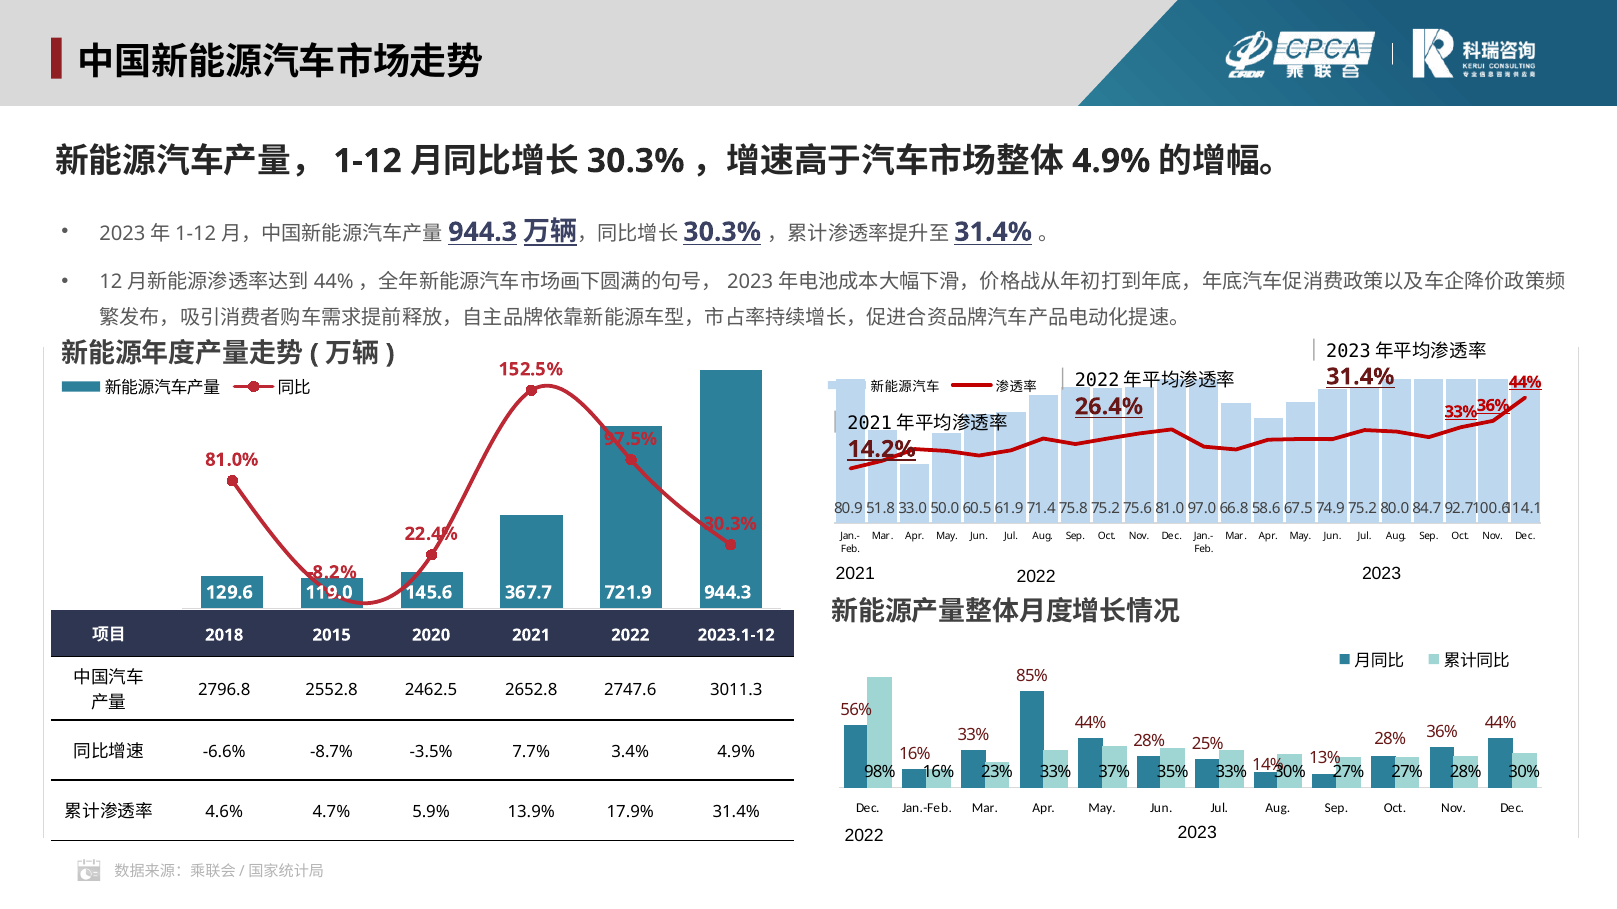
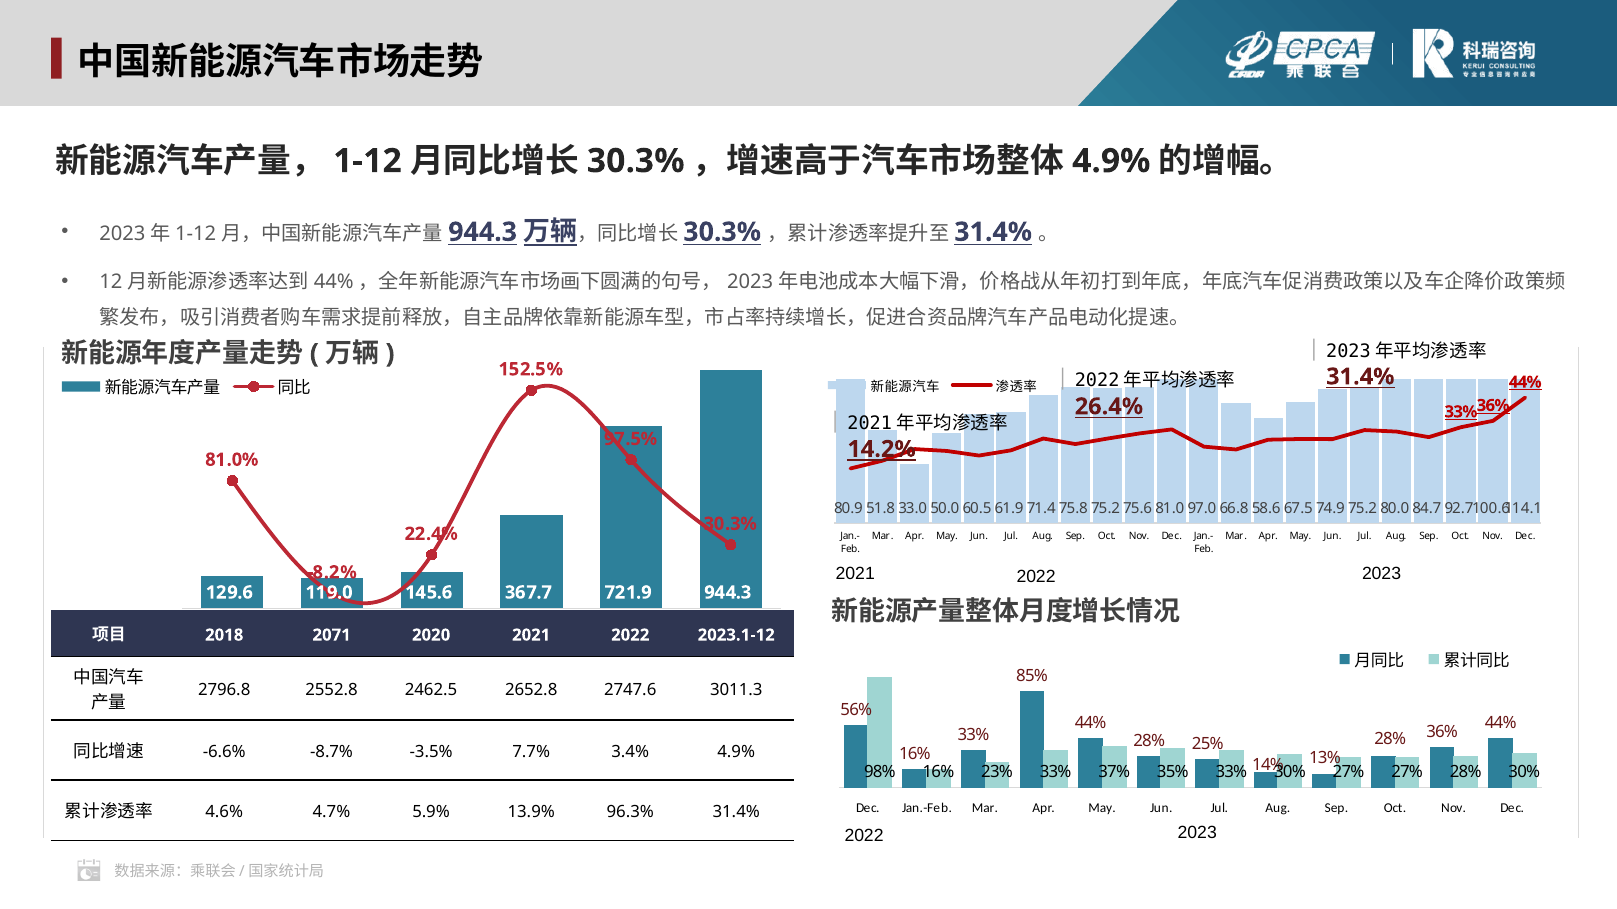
2015: 2015 -> 2071
17.9%: 17.9% -> 96.3%
